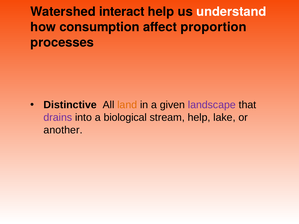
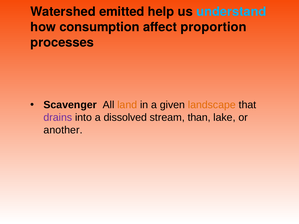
interact: interact -> emitted
understand colour: white -> light blue
Distinctive: Distinctive -> Scavenger
landscape colour: purple -> orange
biological: biological -> dissolved
stream help: help -> than
